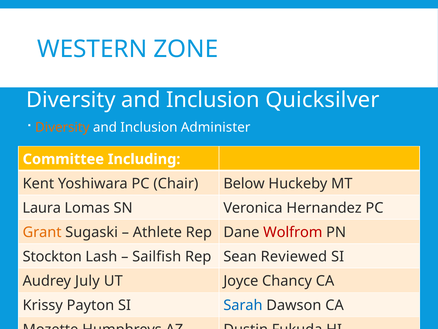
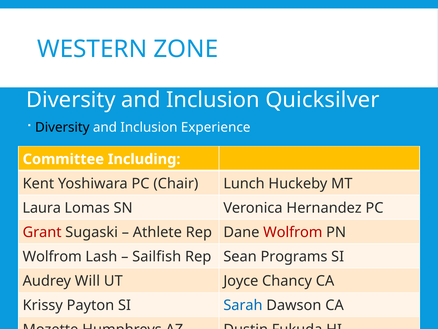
Diversity at (62, 127) colour: orange -> black
Administer: Administer -> Experience
Below: Below -> Lunch
Grant colour: orange -> red
Stockton at (52, 256): Stockton -> Wolfrom
Reviewed: Reviewed -> Programs
July: July -> Will
